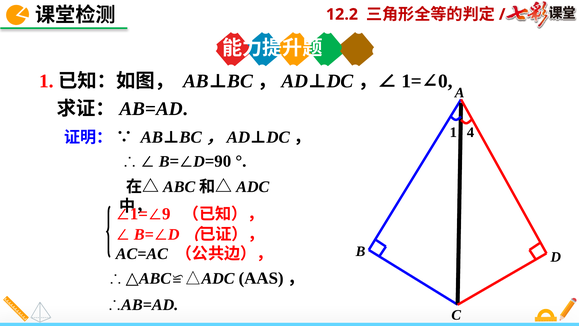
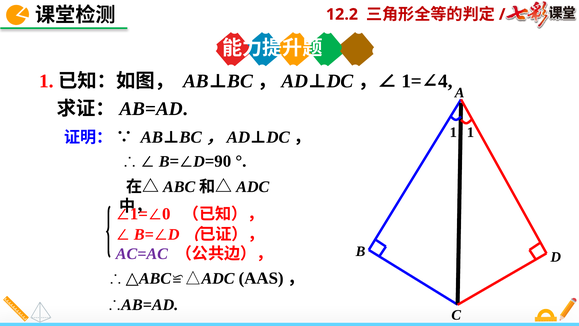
0: 0 -> 4
1 4: 4 -> 1
9: 9 -> 0
AC=AC colour: black -> purple
